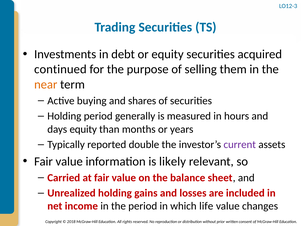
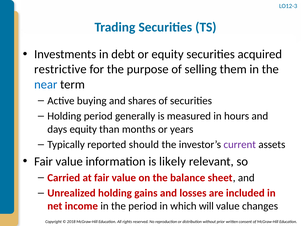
continued: continued -> restrictive
near colour: orange -> blue
double: double -> should
life: life -> will
